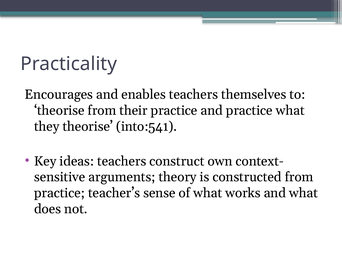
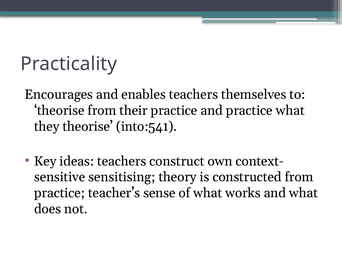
arguments: arguments -> sensitising
